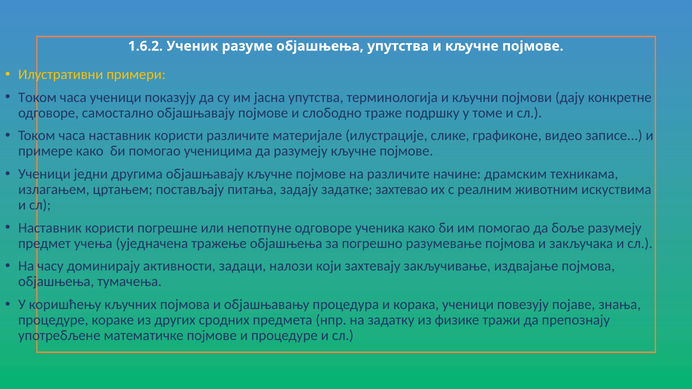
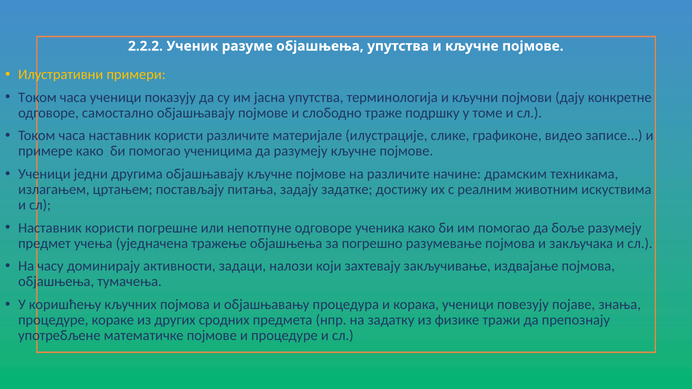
1.6.2: 1.6.2 -> 2.2.2
захтевао: захтевао -> достижу
